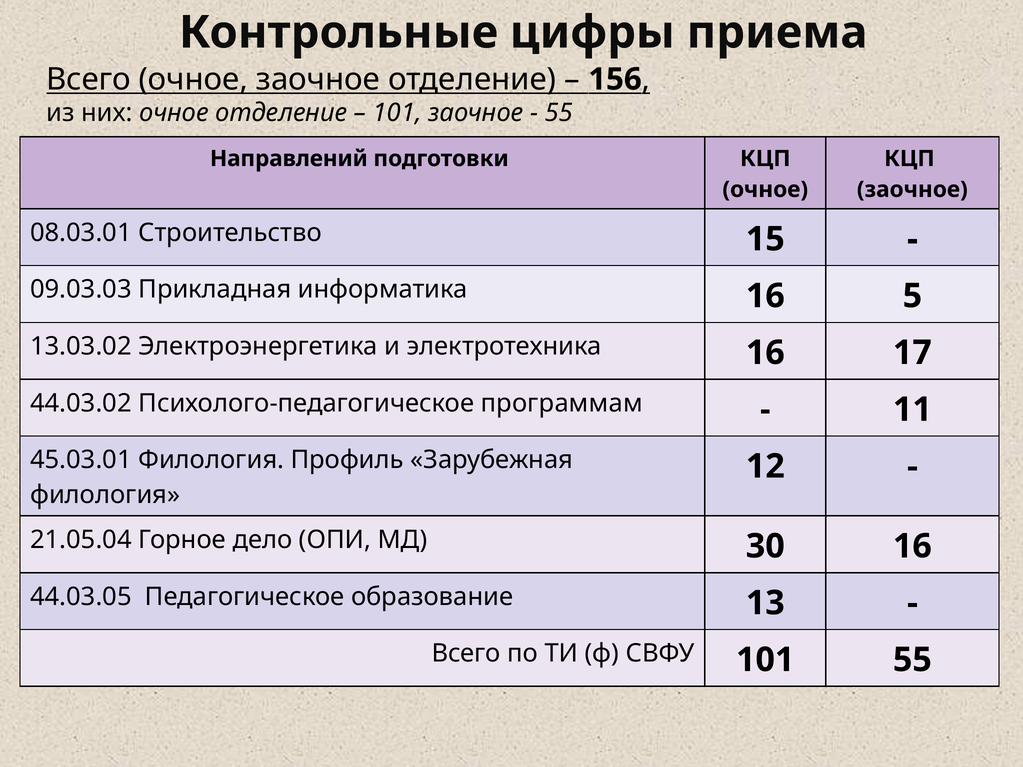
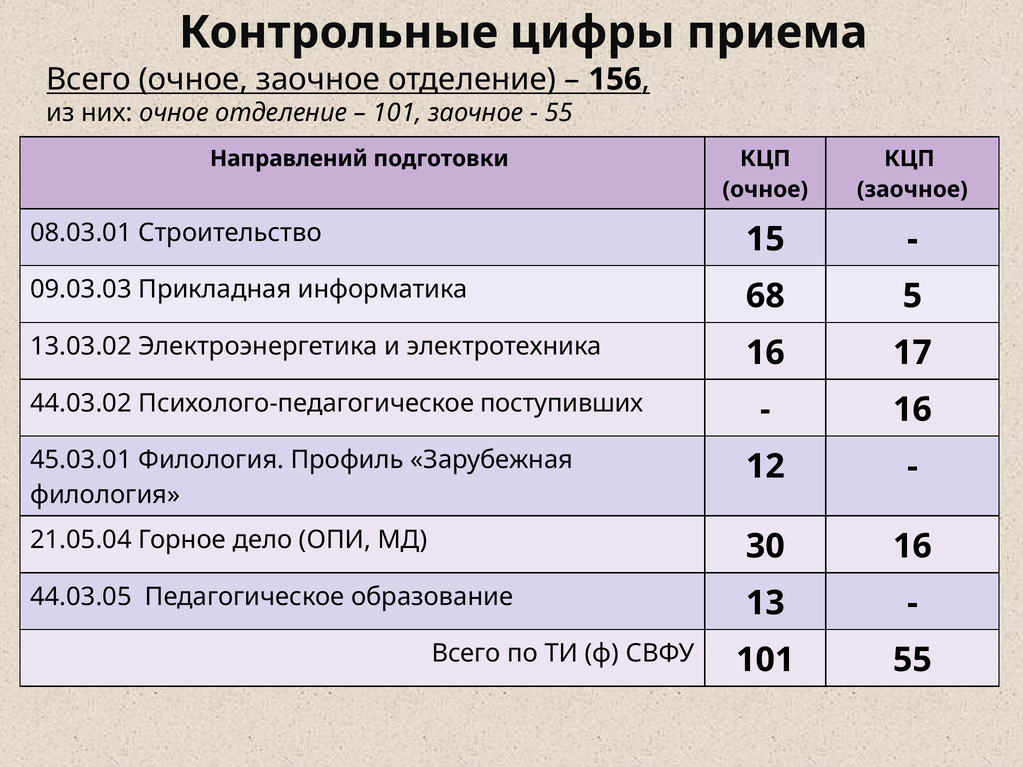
информатика 16: 16 -> 68
программам: программам -> поступивших
11 at (912, 410): 11 -> 16
